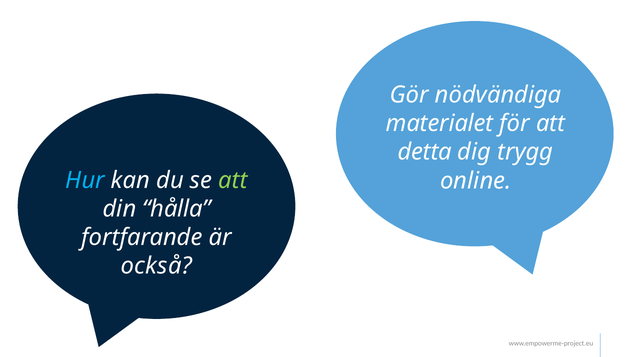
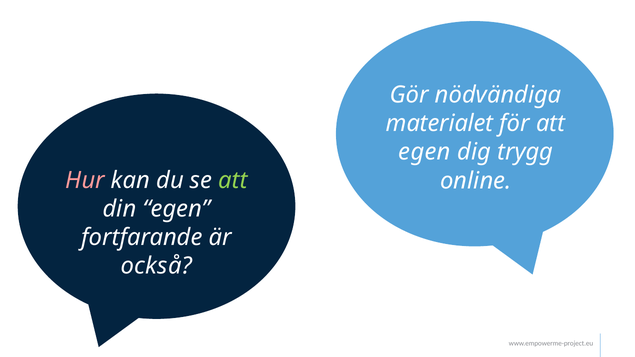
detta at (425, 152): detta -> egen
Hur colour: light blue -> pink
din hålla: hålla -> egen
